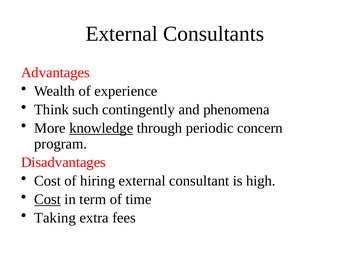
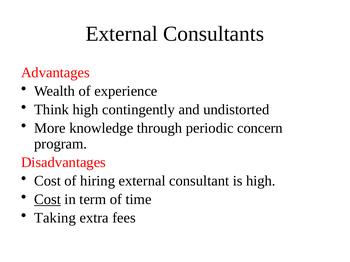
Think such: such -> high
phenomena: phenomena -> undistorted
knowledge underline: present -> none
